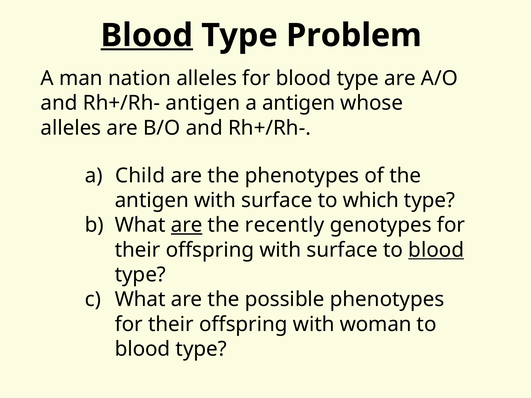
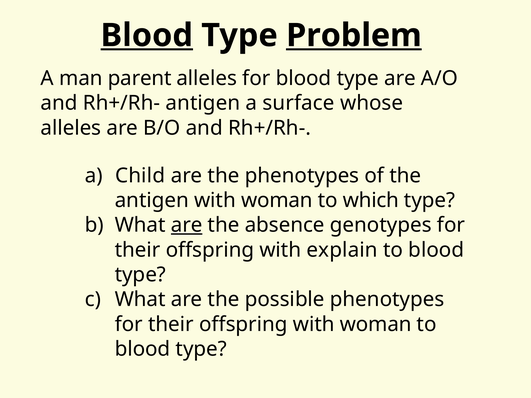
Problem underline: none -> present
nation: nation -> parent
a antigen: antigen -> surface
surface at (277, 201): surface -> woman
recently: recently -> absence
offspring with surface: surface -> explain
blood at (436, 250) underline: present -> none
